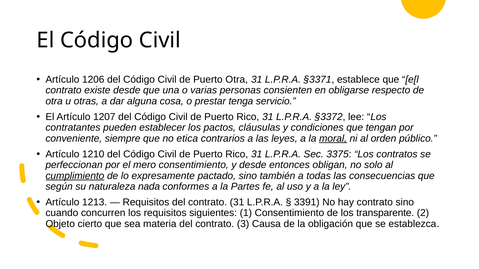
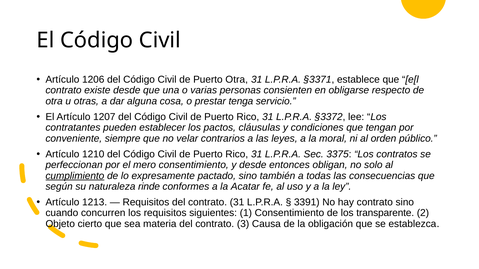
etica: etica -> velar
moral underline: present -> none
nada: nada -> rinde
Partes: Partes -> Acatar
